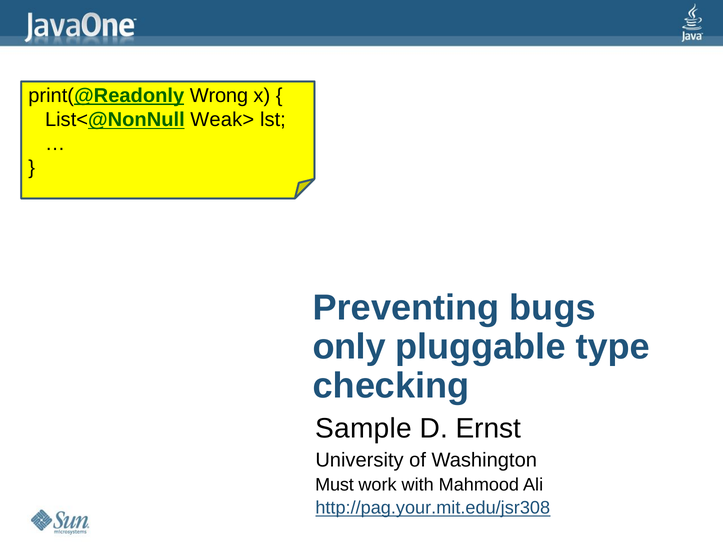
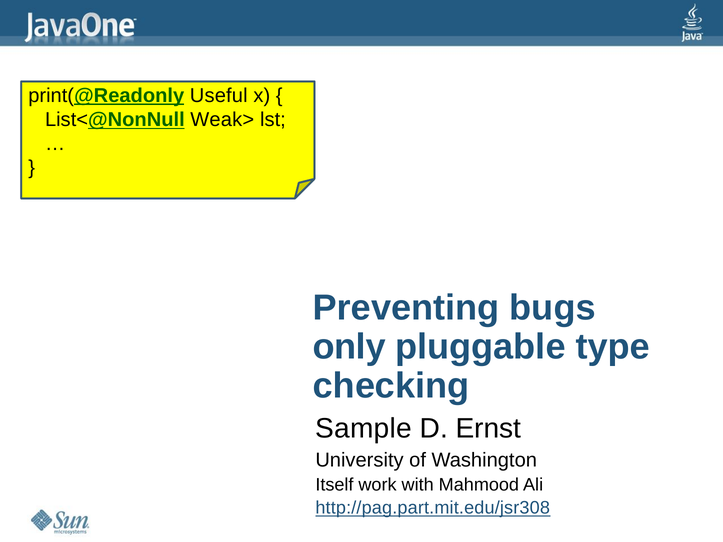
Wrong: Wrong -> Useful
Must: Must -> Itself
http://pag.your.mit.edu/jsr308: http://pag.your.mit.edu/jsr308 -> http://pag.part.mit.edu/jsr308
